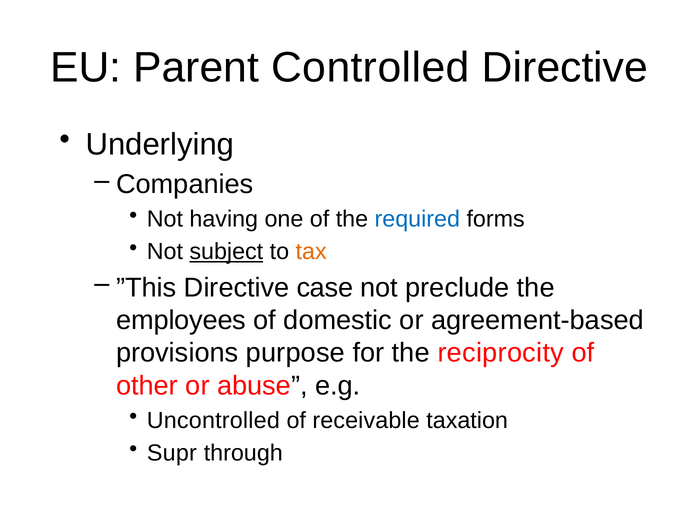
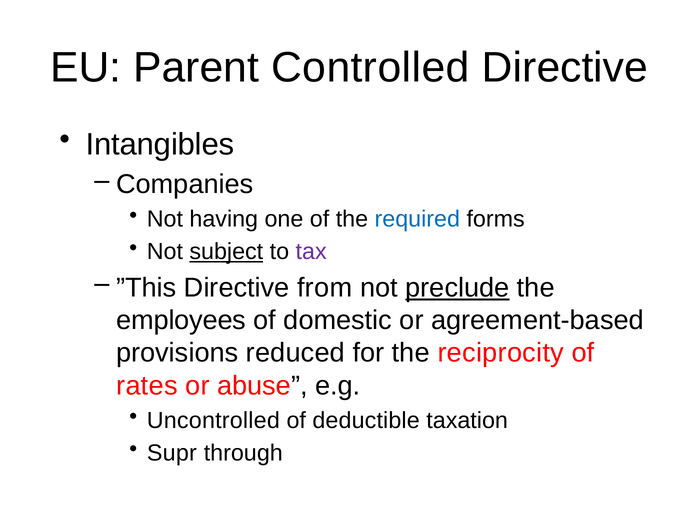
Underlying: Underlying -> Intangibles
tax colour: orange -> purple
case: case -> from
preclude underline: none -> present
purpose: purpose -> reduced
other: other -> rates
receivable: receivable -> deductible
